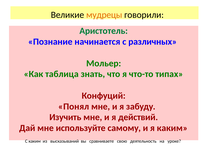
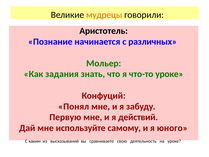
Аристотель colour: green -> black
таблица: таблица -> задания
что-то типах: типах -> уроке
Изучить: Изучить -> Первую
я каким: каким -> юного
